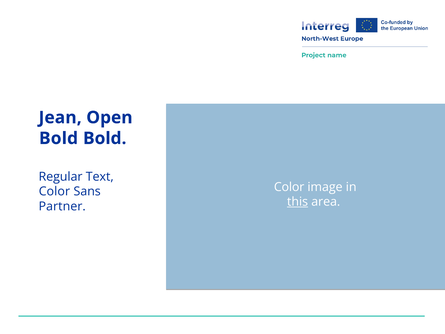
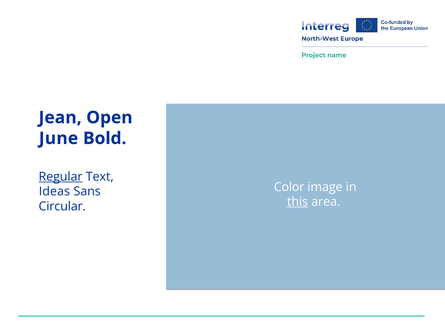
Bold at (59, 138): Bold -> June
Regular underline: none -> present
Color at (54, 191): Color -> Ideas
Partner: Partner -> Circular
